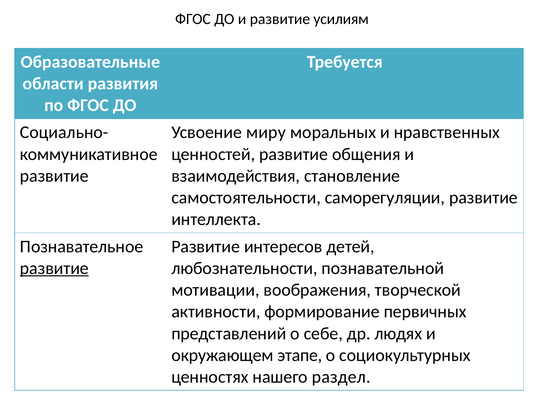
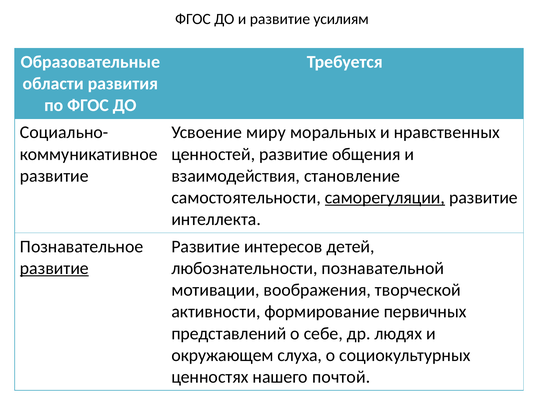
саморегуляции underline: none -> present
этапе: этапе -> слуха
раздел: раздел -> почтой
